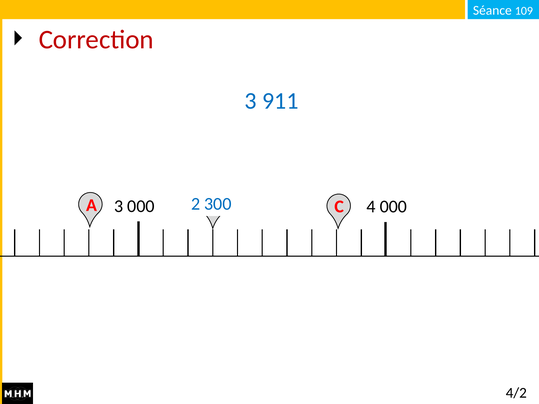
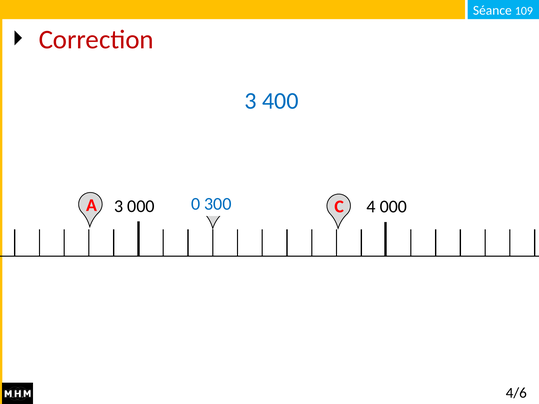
911: 911 -> 400
2: 2 -> 0
4/2: 4/2 -> 4/6
